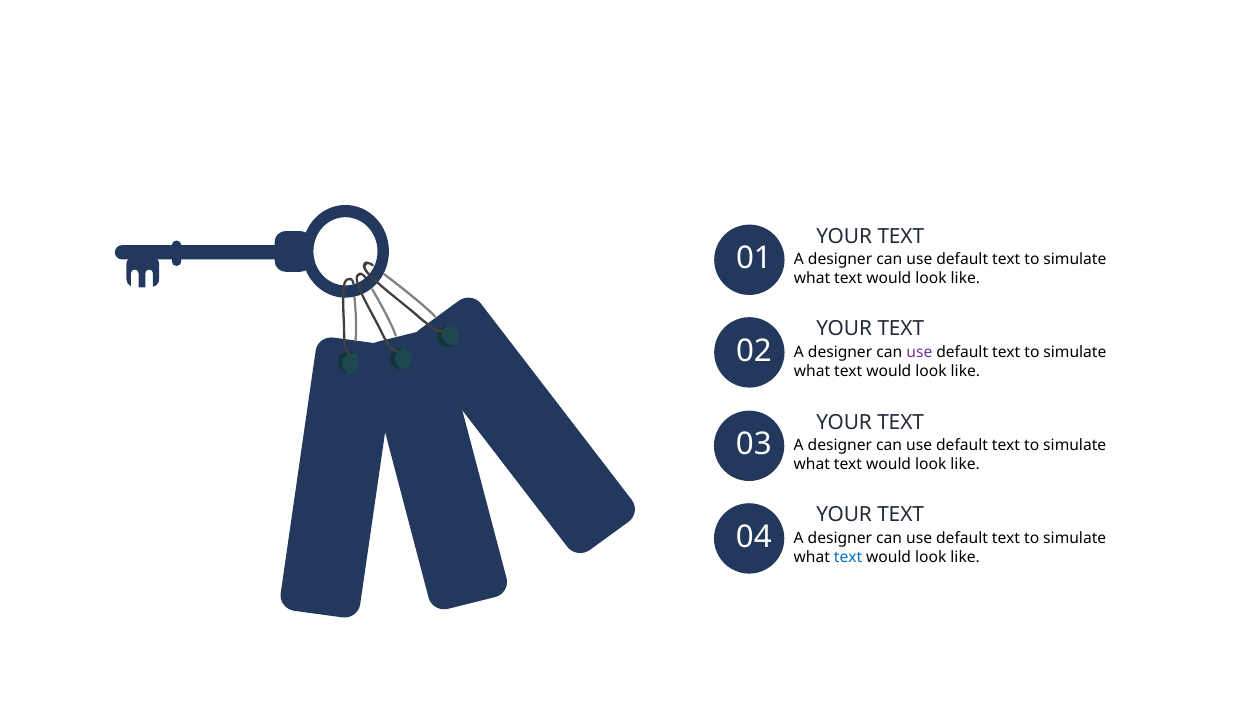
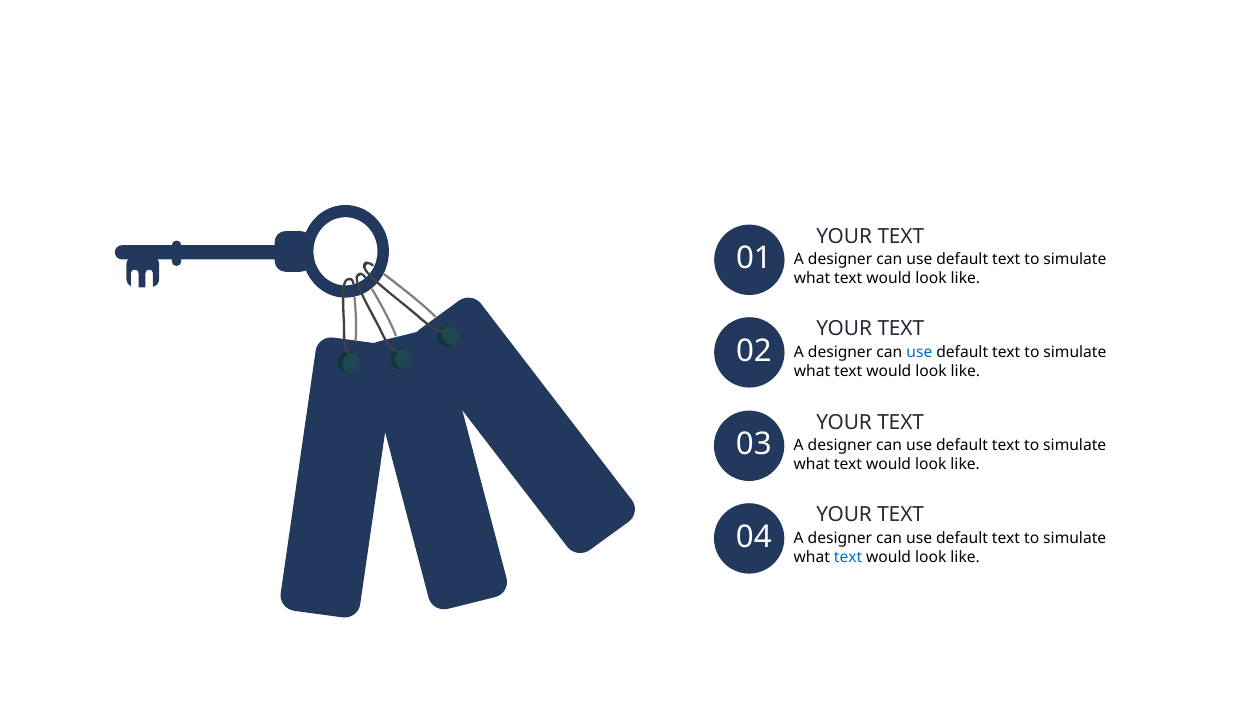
use at (919, 352) colour: purple -> blue
